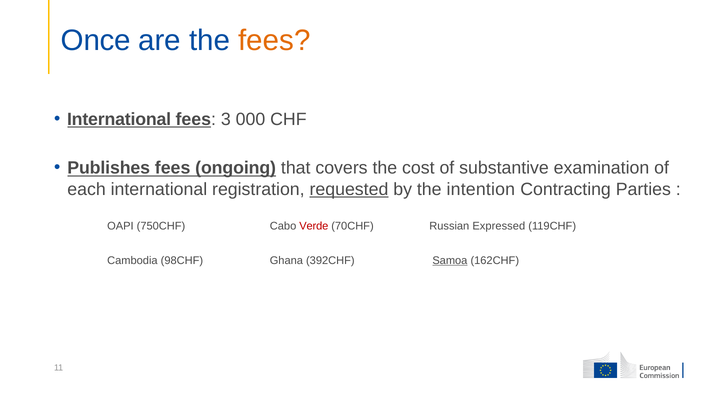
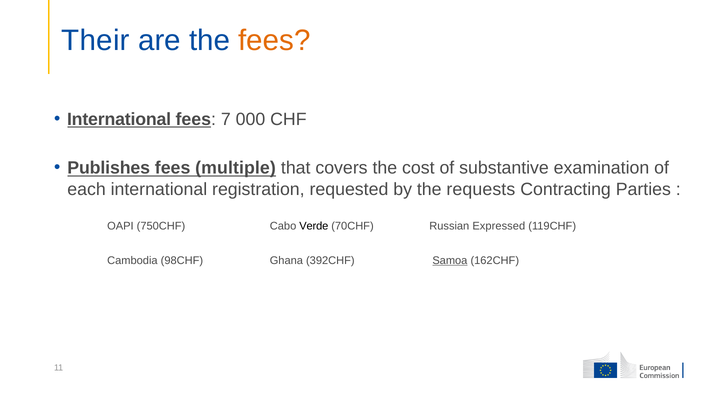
Once: Once -> Their
3: 3 -> 7
ongoing: ongoing -> multiple
requested underline: present -> none
intention: intention -> requests
Verde colour: red -> black
